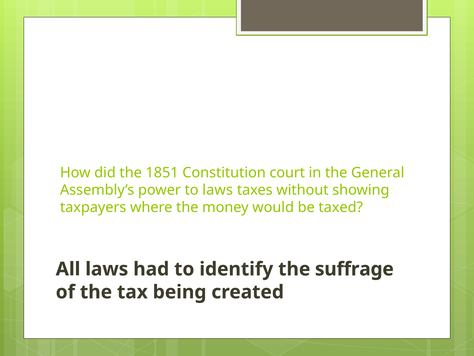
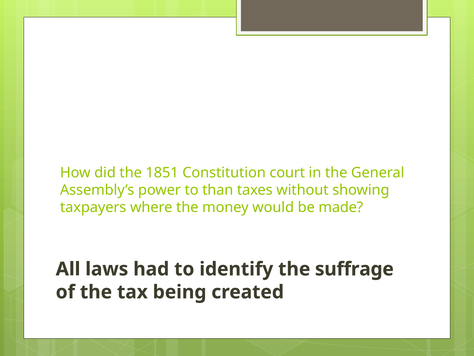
to laws: laws -> than
taxed: taxed -> made
